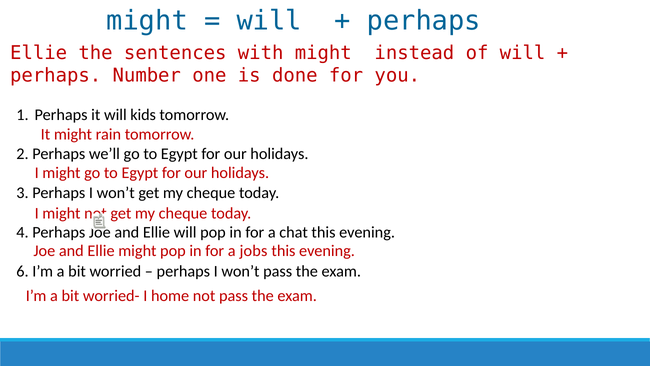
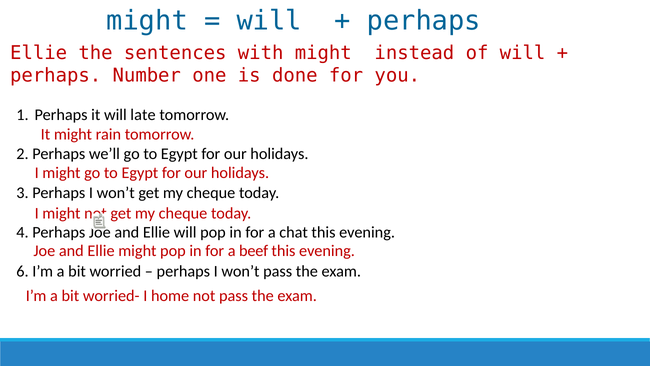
kids: kids -> late
jobs: jobs -> beef
